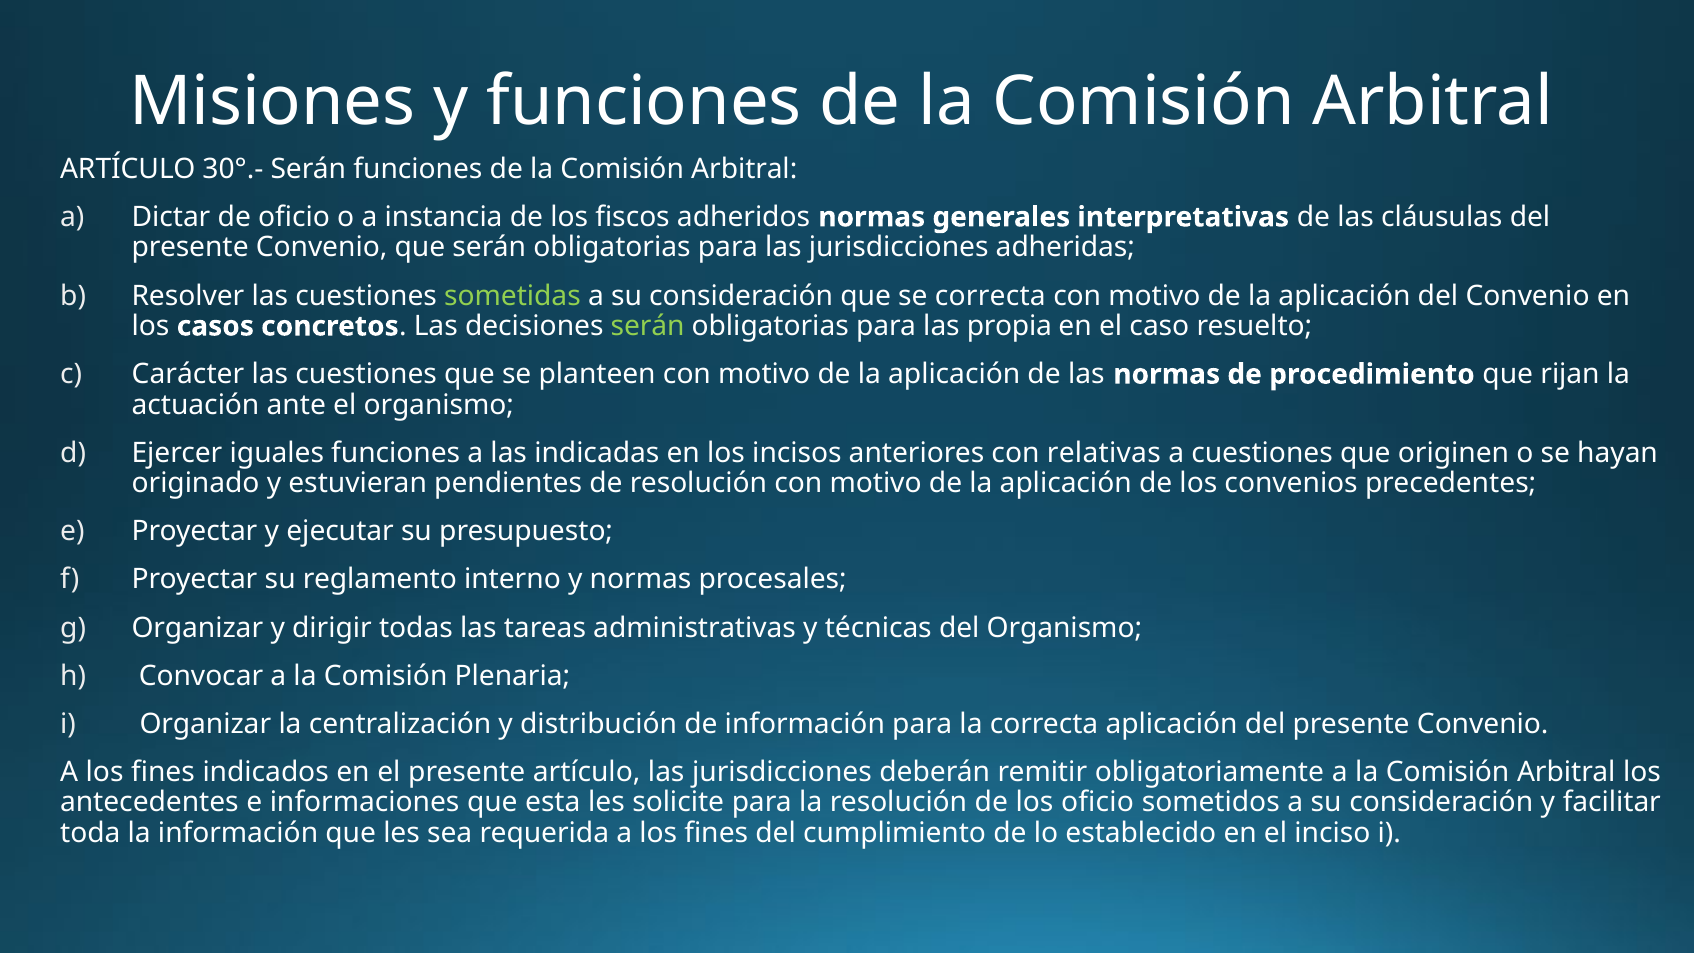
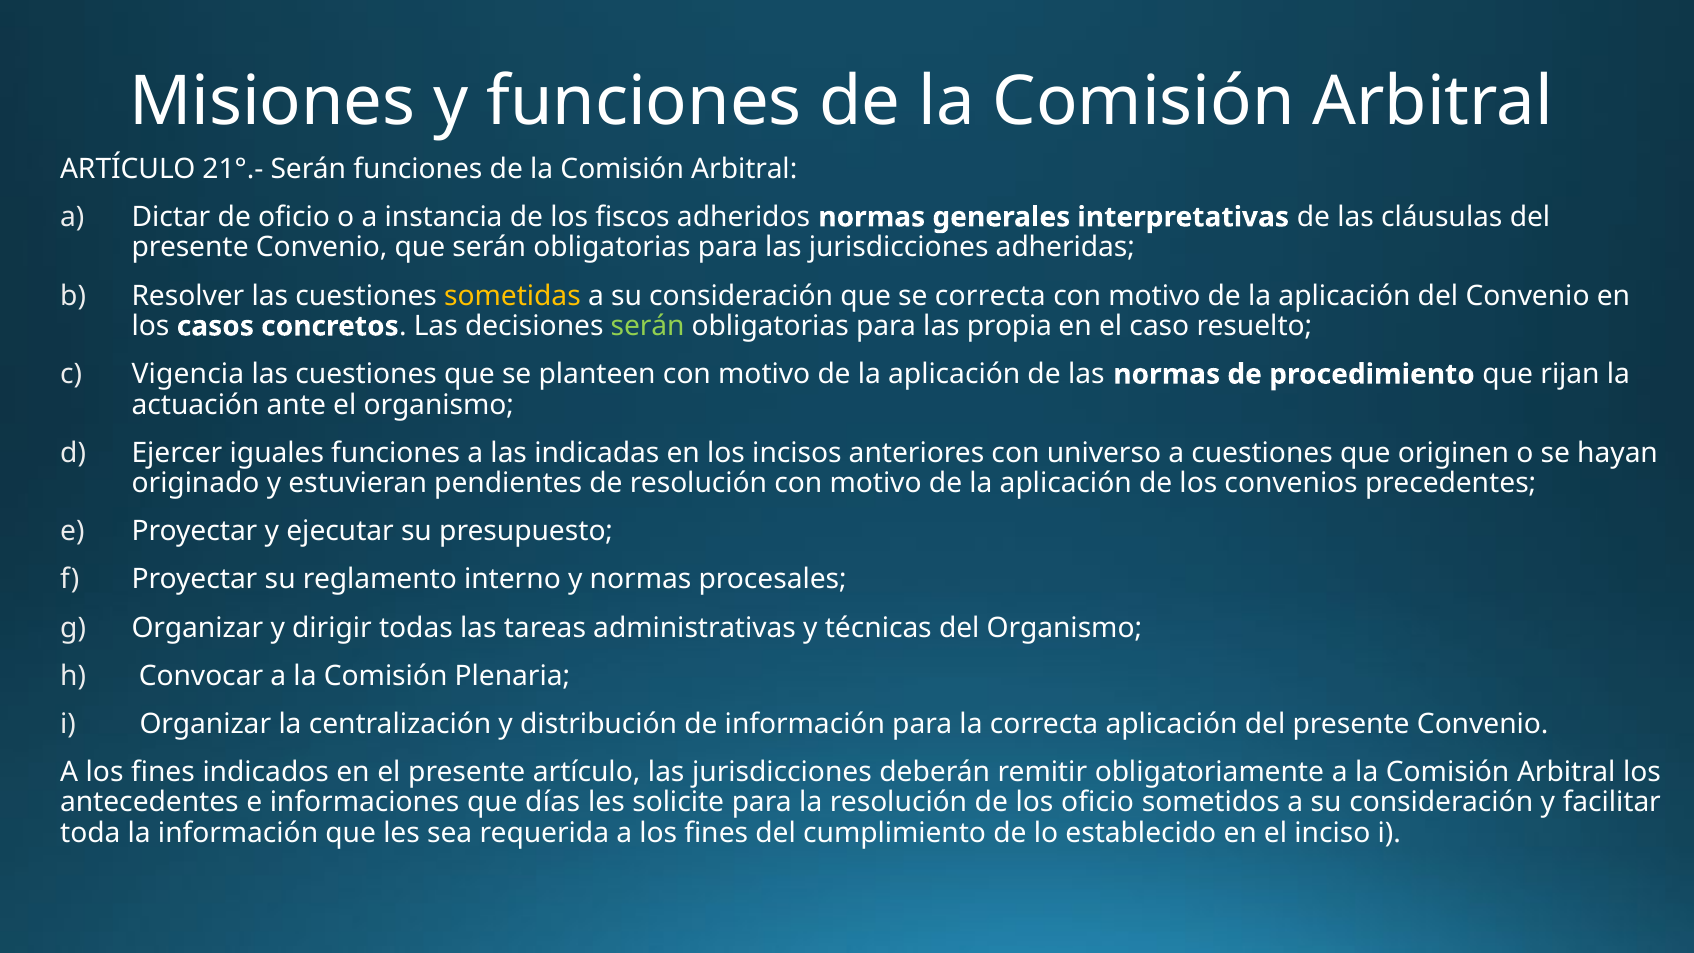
30°.-: 30°.- -> 21°.-
sometidas colour: light green -> yellow
Carácter: Carácter -> Vigencia
relativas: relativas -> universo
esta: esta -> días
